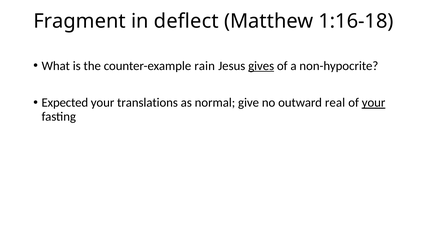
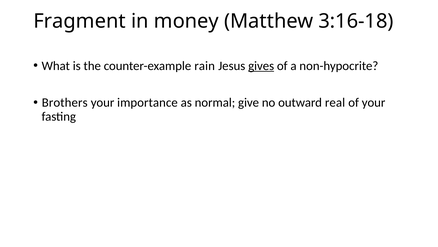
deflect: deflect -> money
1:16-18: 1:16-18 -> 3:16-18
Expected: Expected -> Brothers
translations: translations -> importance
your at (374, 102) underline: present -> none
